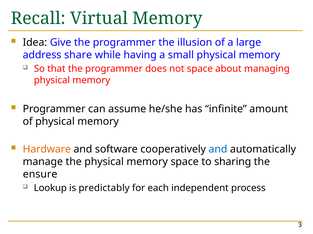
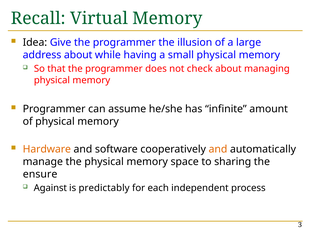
address share: share -> about
not space: space -> check
and at (218, 150) colour: blue -> orange
Lookup: Lookup -> Against
